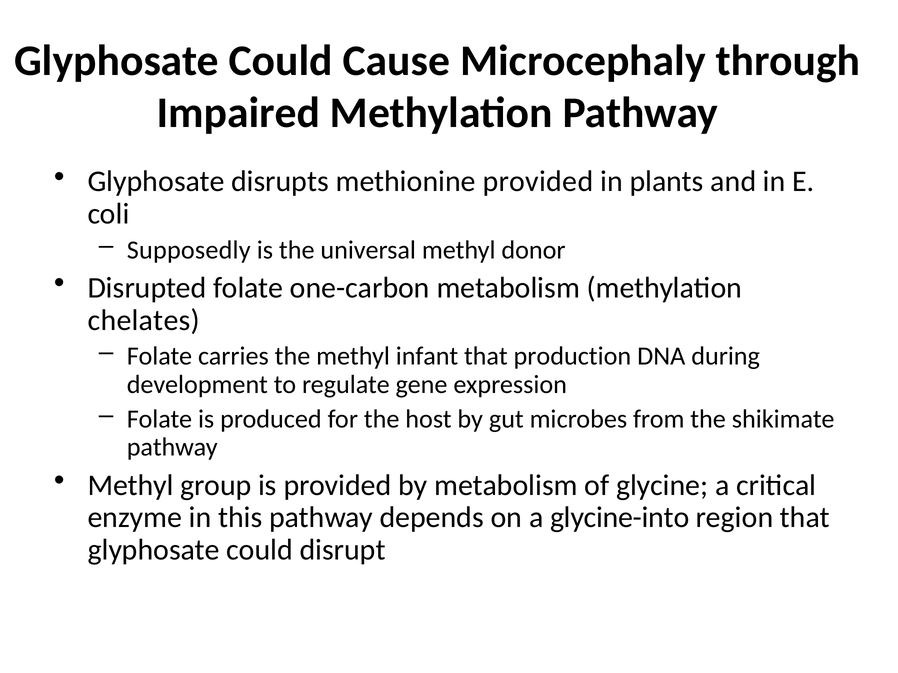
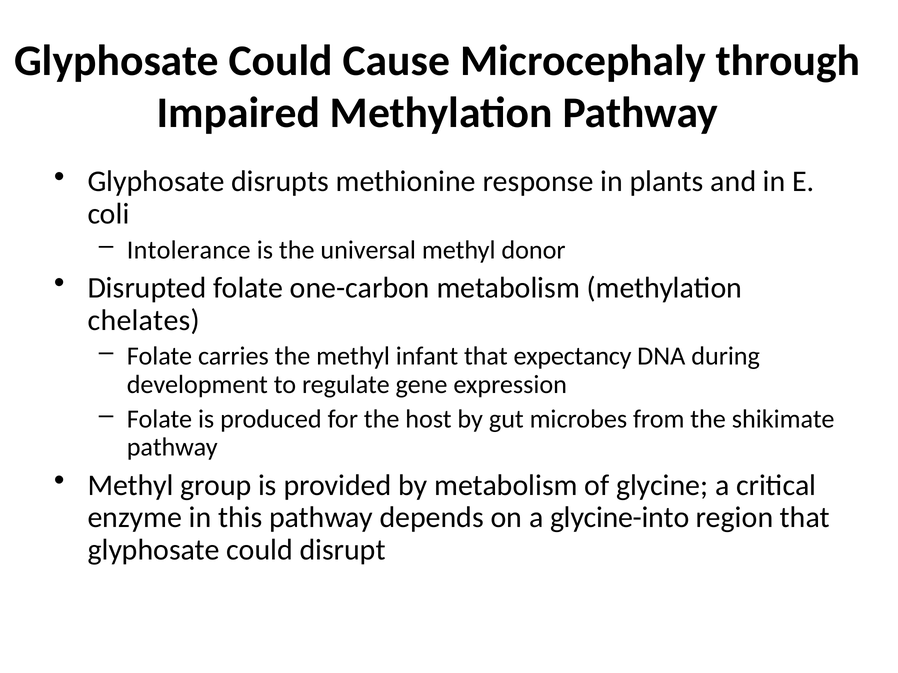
methionine provided: provided -> response
Supposedly: Supposedly -> Intolerance
production: production -> expectancy
